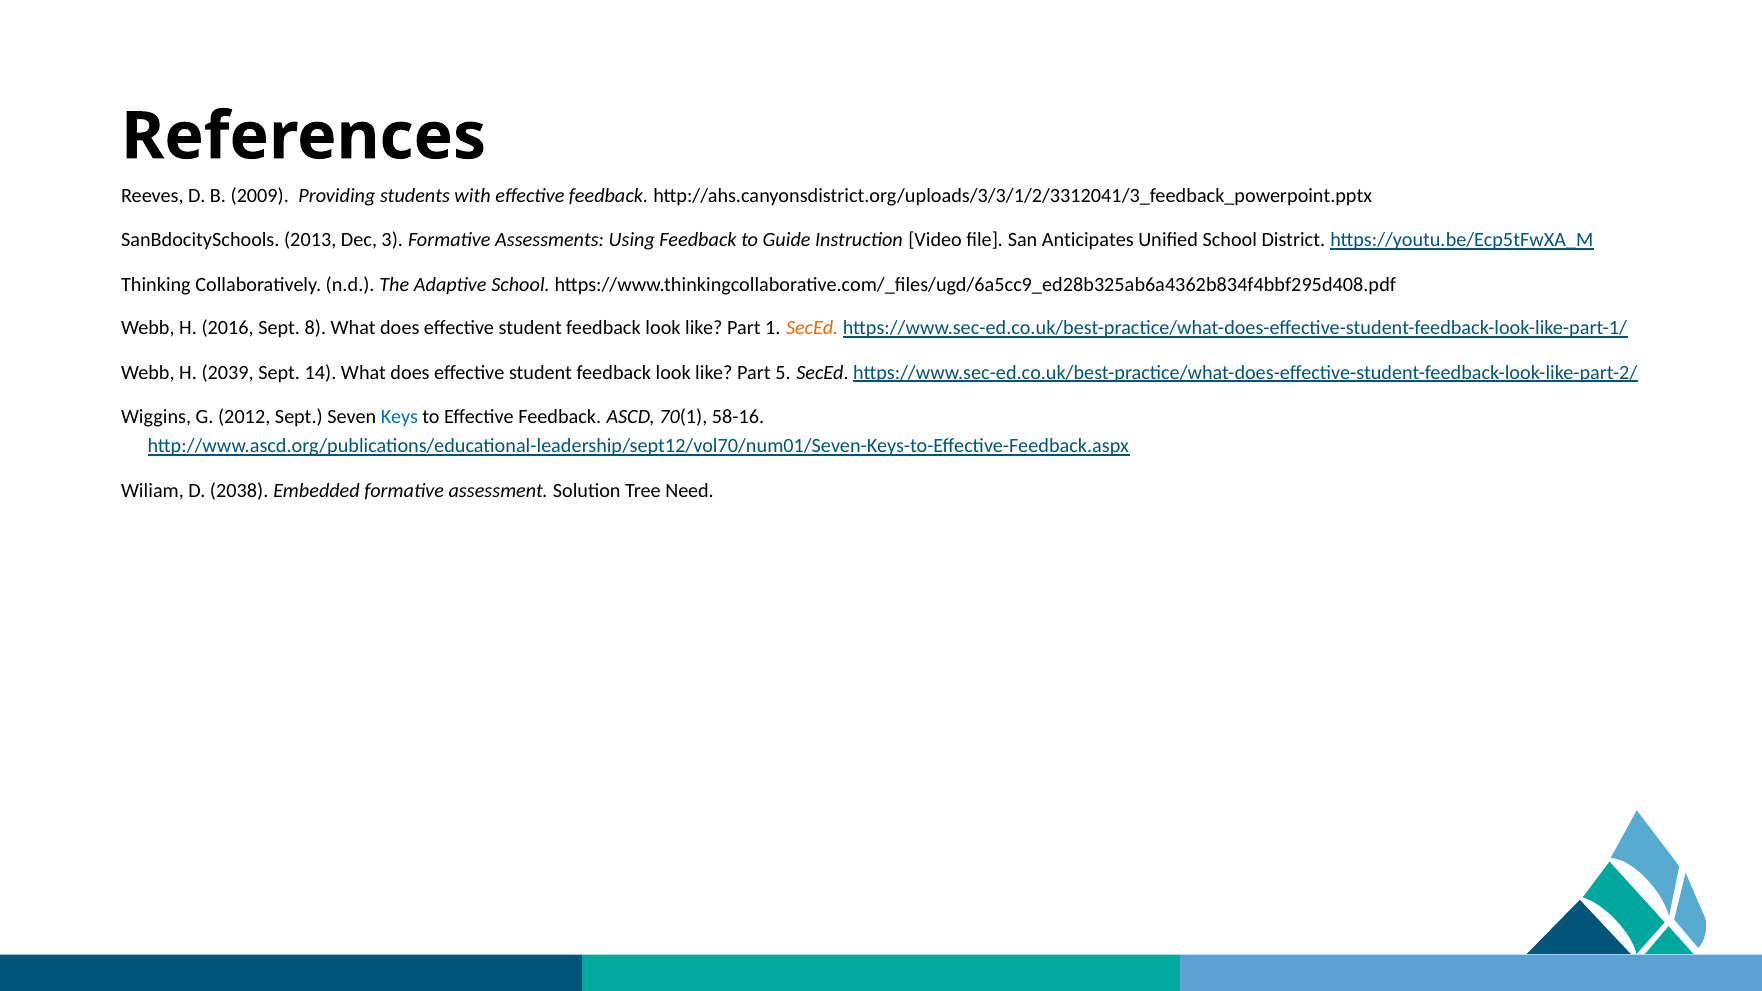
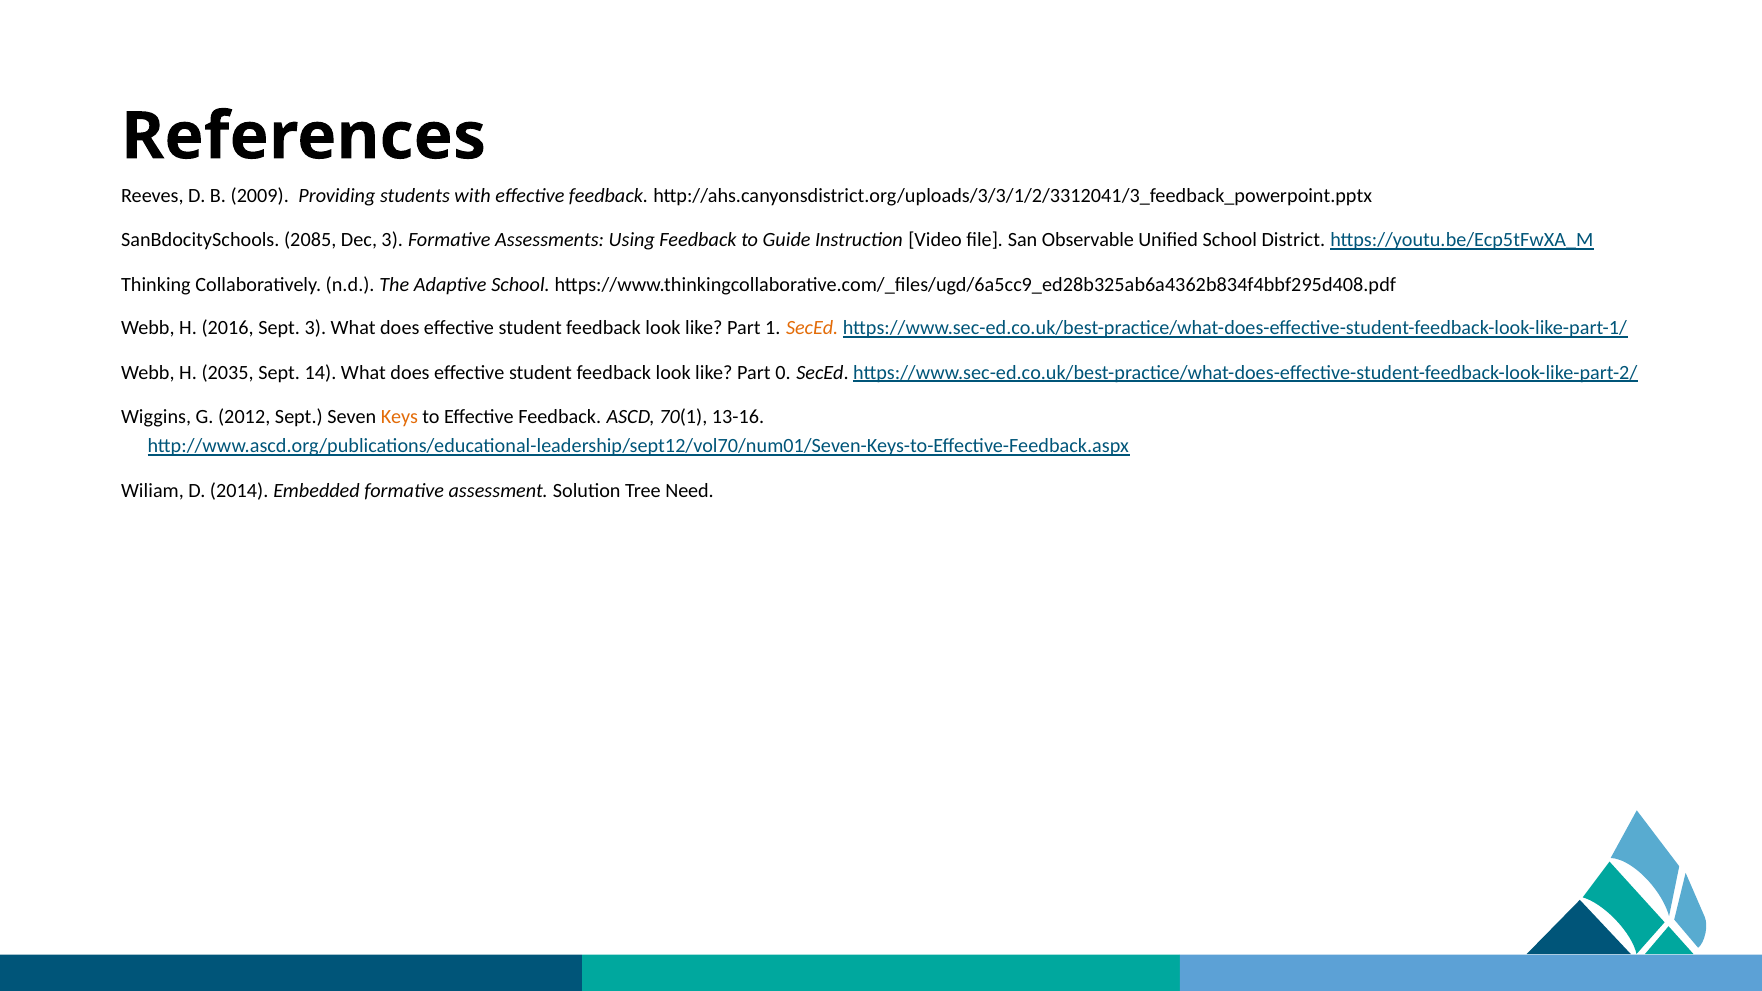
2013: 2013 -> 2085
Anticipates: Anticipates -> Observable
Sept 8: 8 -> 3
2039: 2039 -> 2035
5: 5 -> 0
Keys colour: blue -> orange
58-16: 58-16 -> 13-16
2038: 2038 -> 2014
